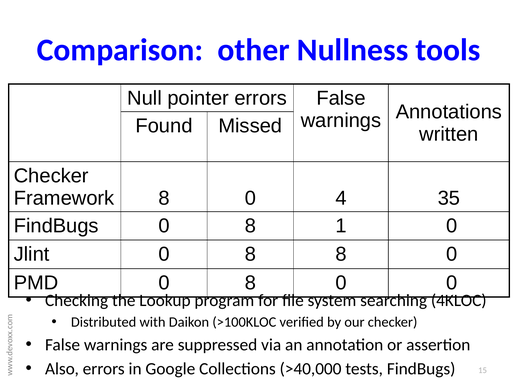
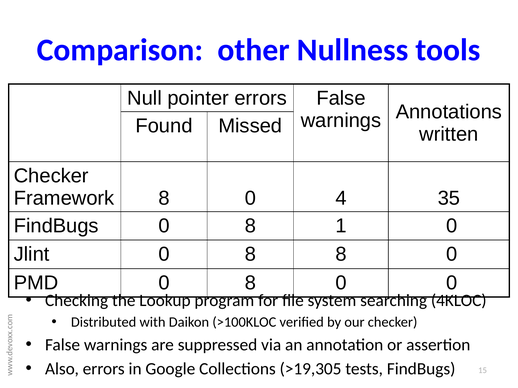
>40,000: >40,000 -> >19,305
